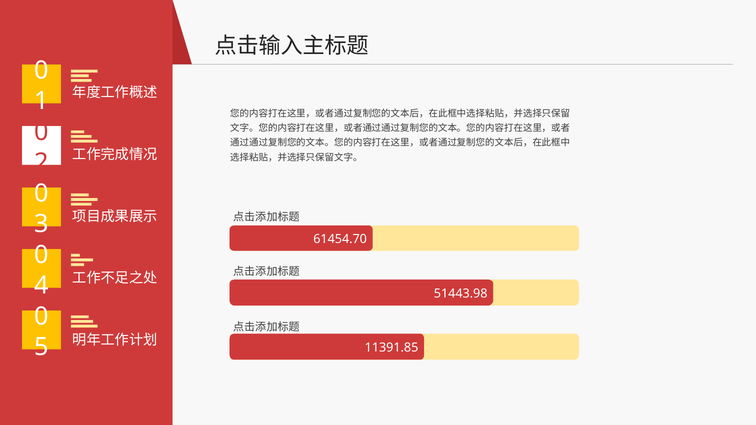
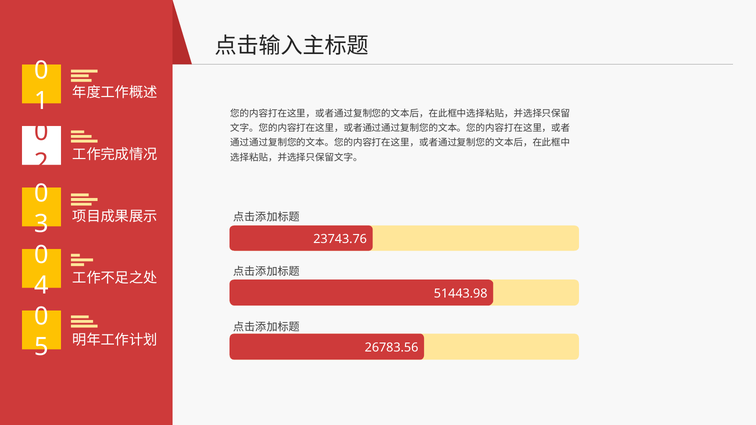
61454.70: 61454.70 -> 23743.76
11391.85: 11391.85 -> 26783.56
